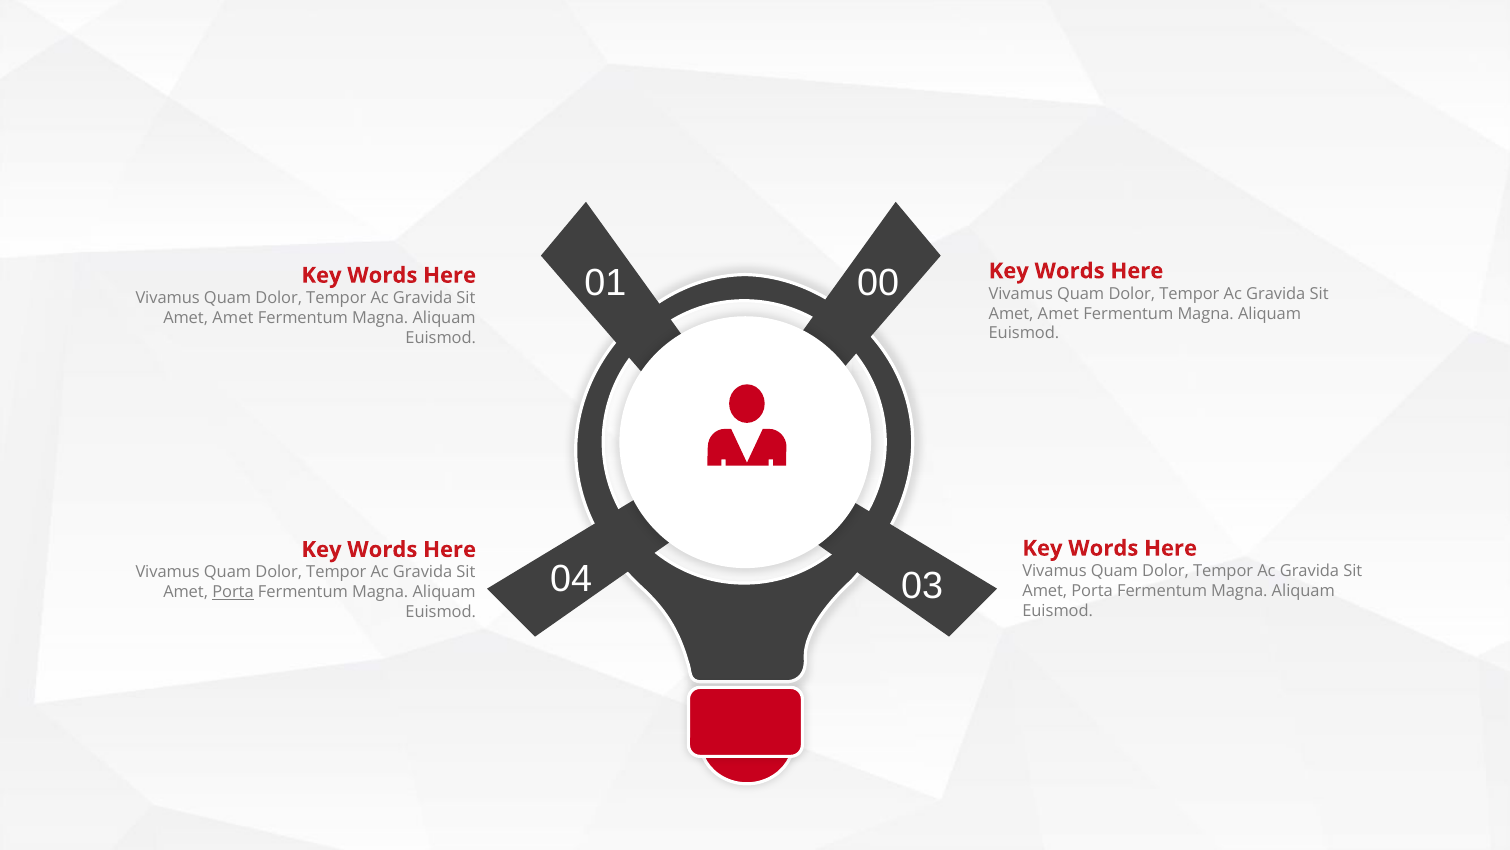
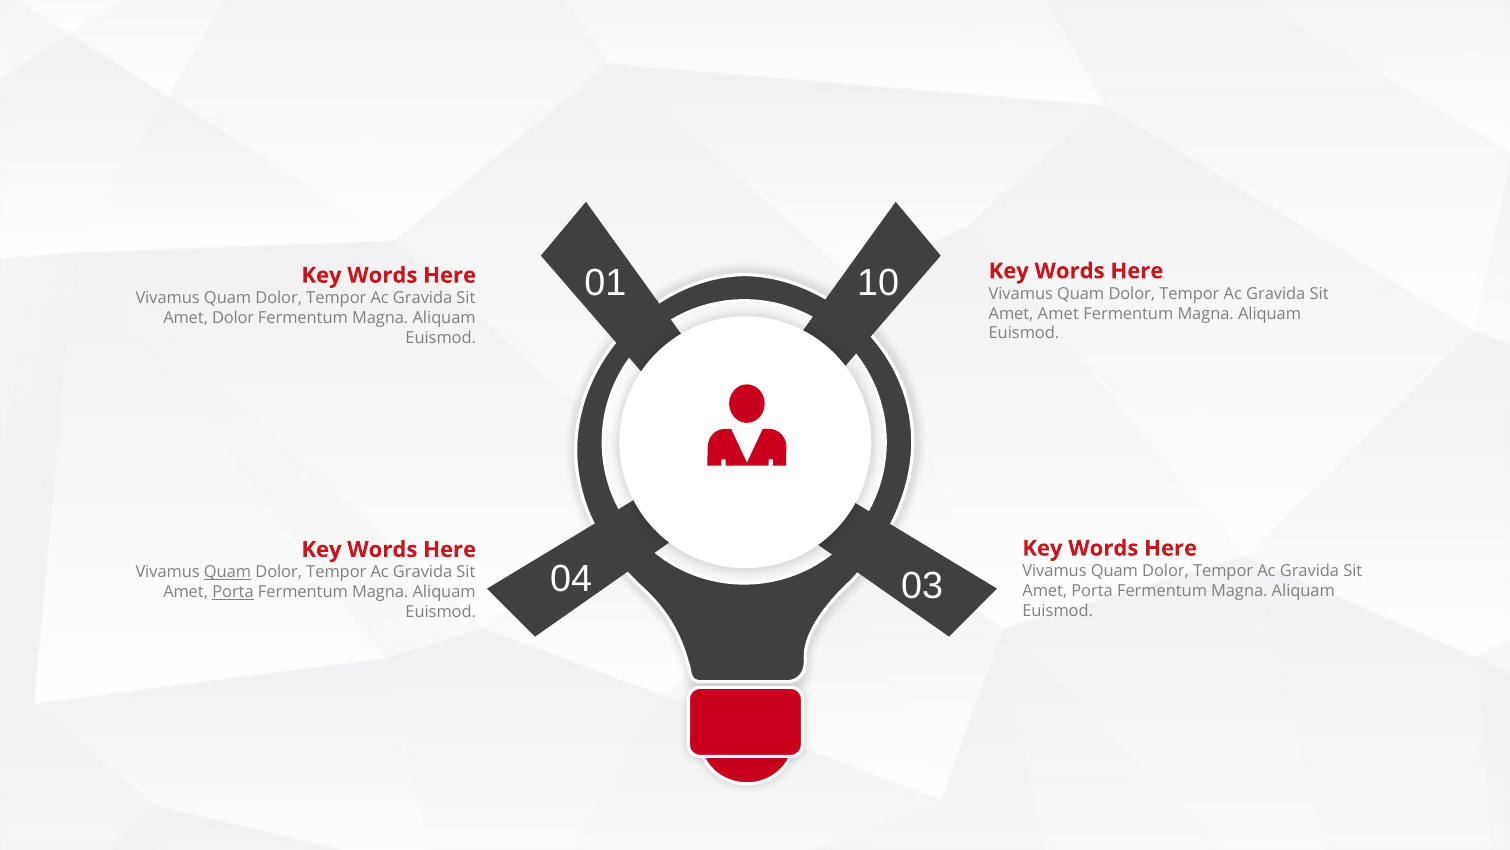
00: 00 -> 10
Amet at (233, 318): Amet -> Dolor
Quam at (228, 572) underline: none -> present
